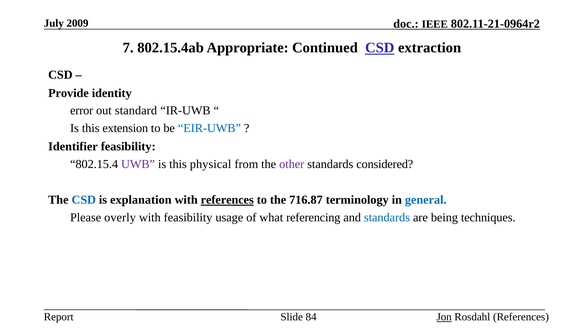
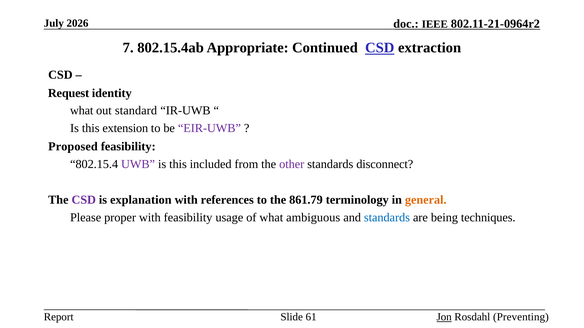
2009: 2009 -> 2026
Provide: Provide -> Request
error at (82, 111): error -> what
EIR-UWB colour: blue -> purple
Identifier: Identifier -> Proposed
physical: physical -> included
considered: considered -> disconnect
CSD at (84, 200) colour: blue -> purple
references at (227, 200) underline: present -> none
716.87: 716.87 -> 861.79
general colour: blue -> orange
overly: overly -> proper
referencing: referencing -> ambiguous
84: 84 -> 61
Rosdahl References: References -> Preventing
